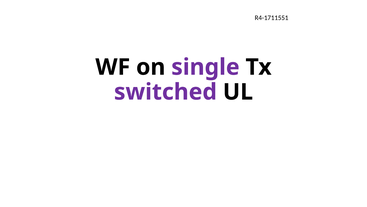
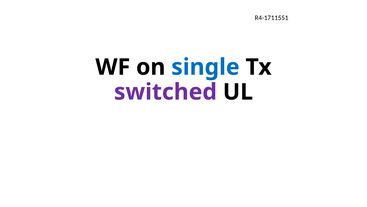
single colour: purple -> blue
